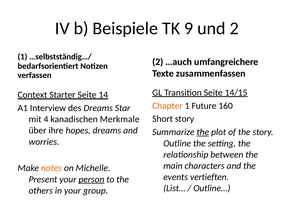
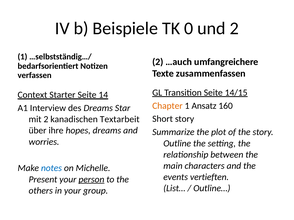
9: 9 -> 0
Future: Future -> Ansatz
mit 4: 4 -> 2
Merkmale: Merkmale -> Textarbeit
the at (203, 132) underline: present -> none
notes colour: orange -> blue
